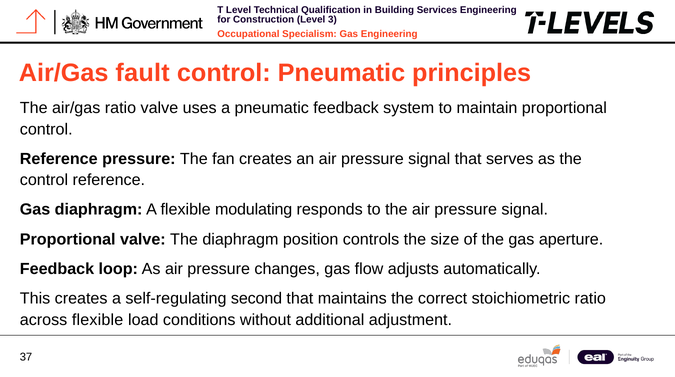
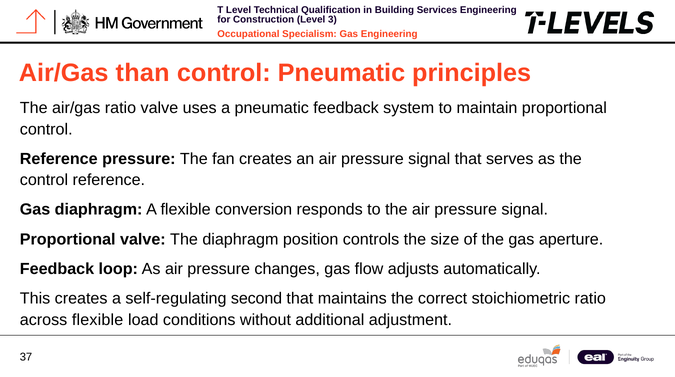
fault: fault -> than
modulating: modulating -> conversion
